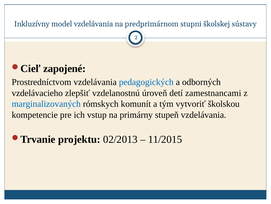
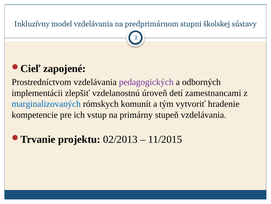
pedagogických colour: blue -> purple
vzdelávacieho: vzdelávacieho -> implementácii
školskou: školskou -> hradenie
